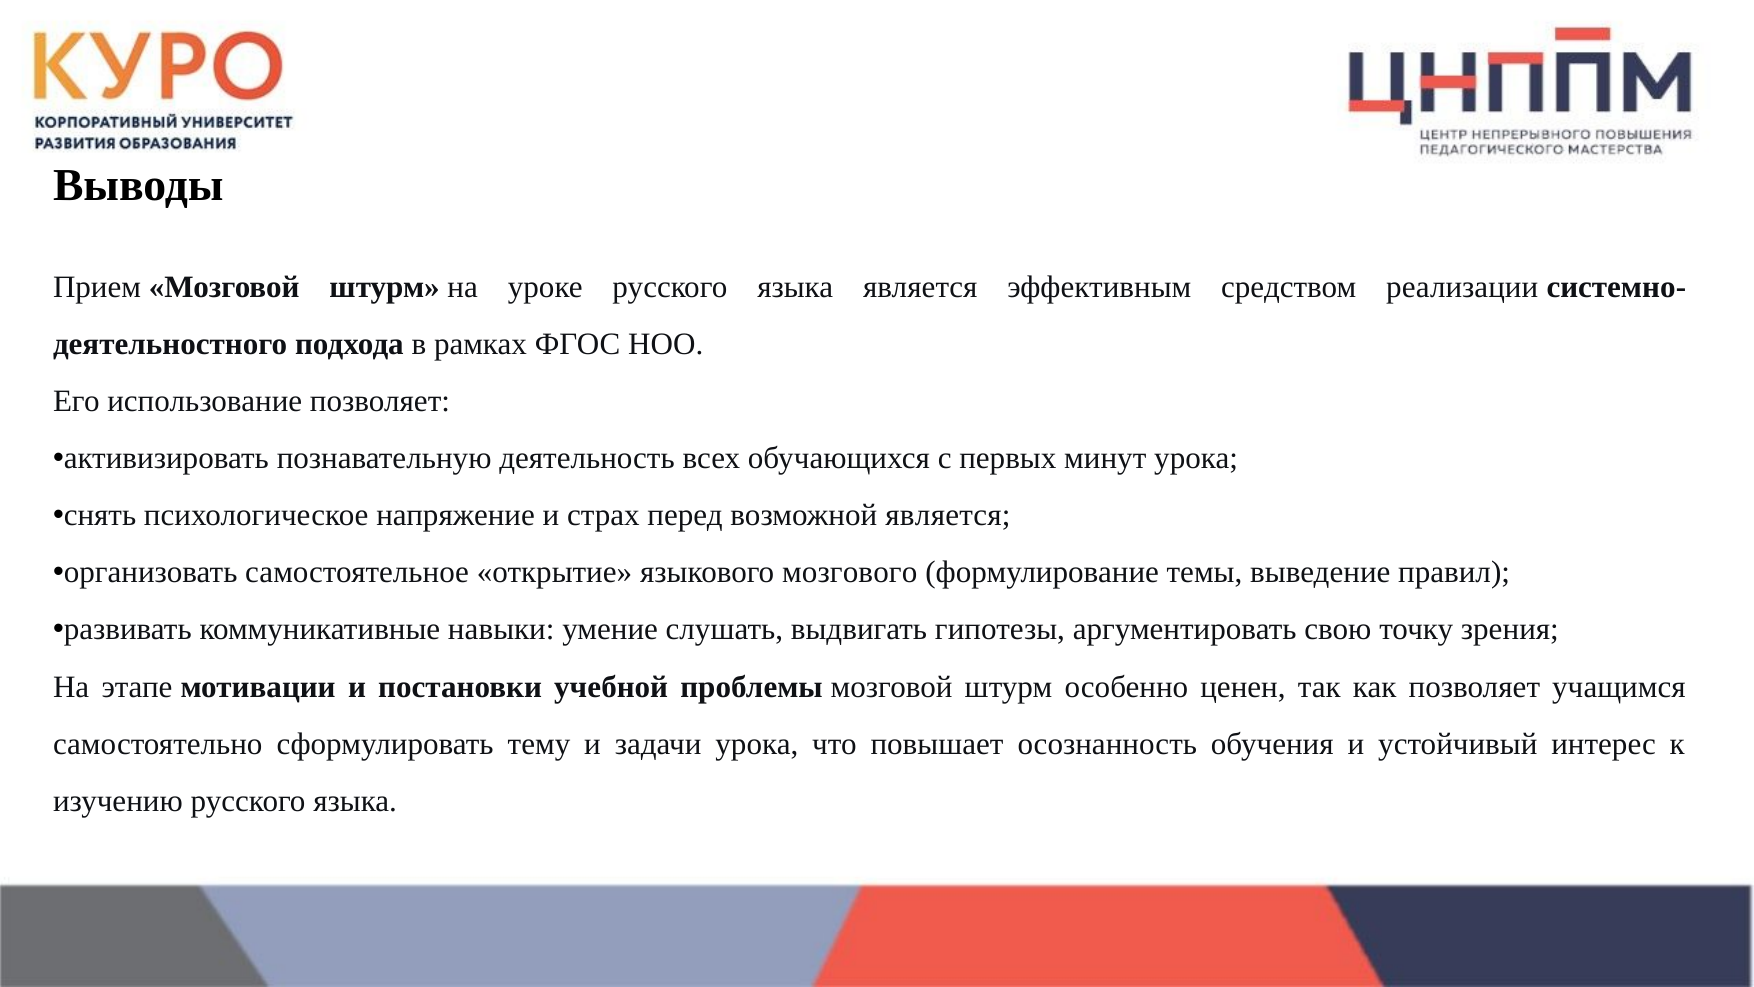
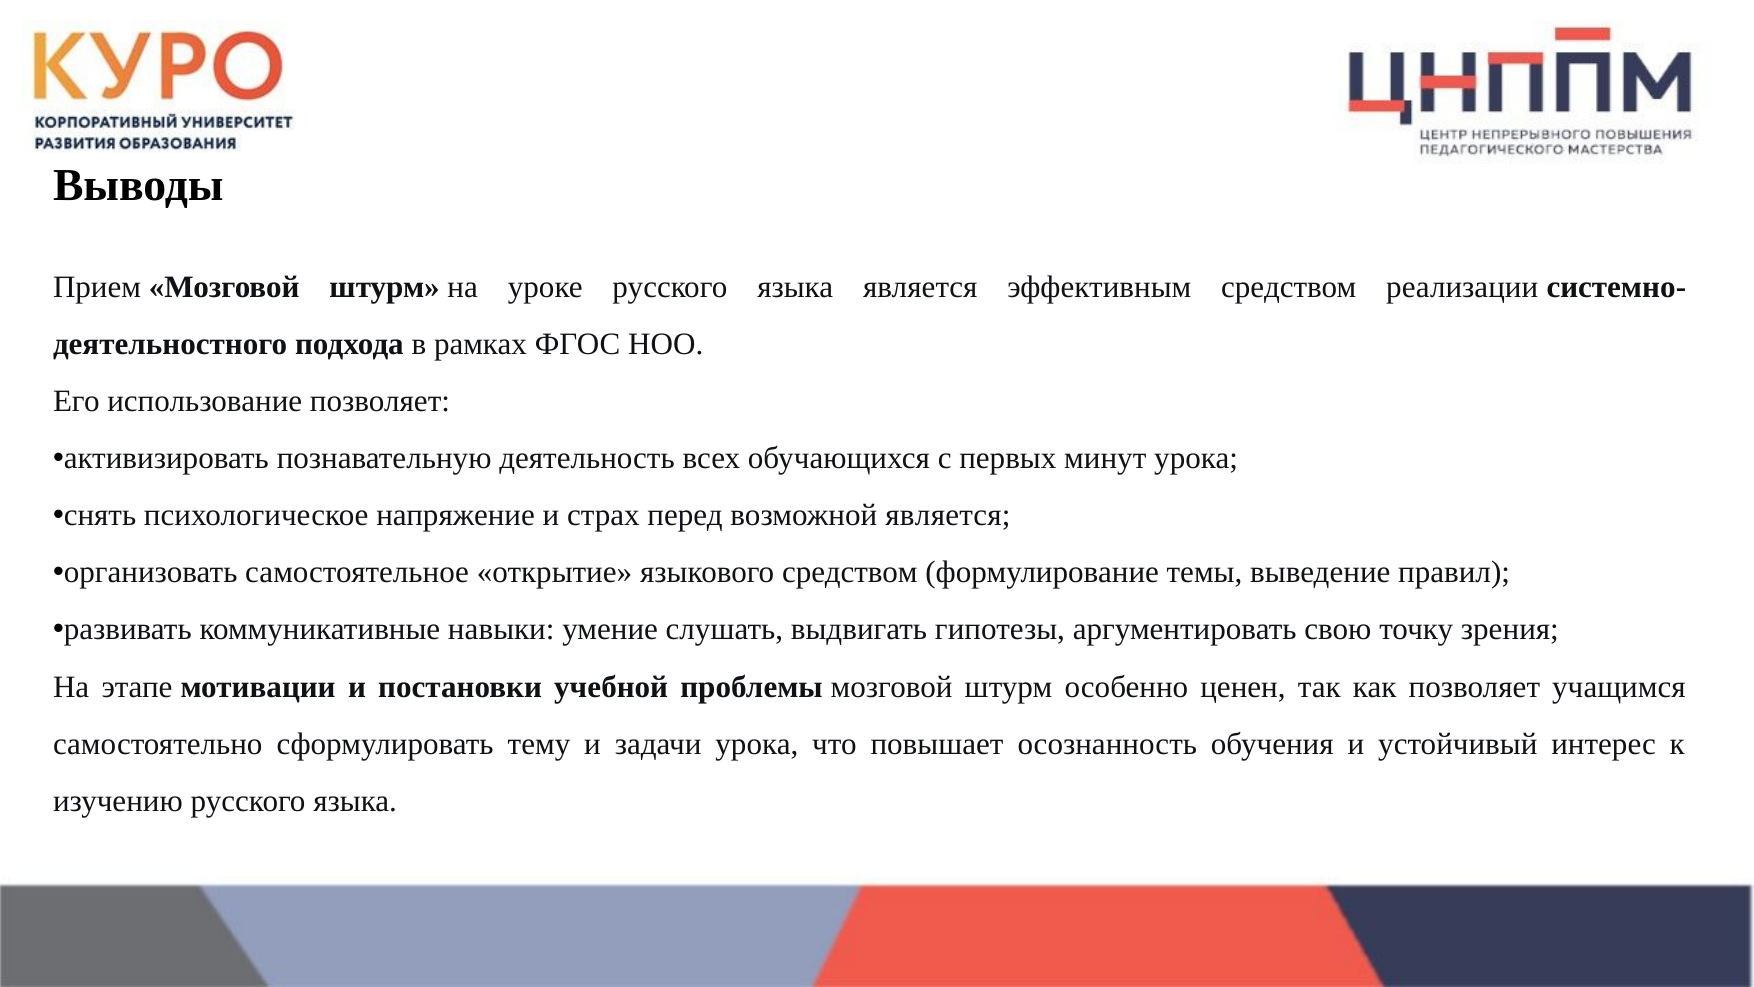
языкового мозгового: мозгового -> средством
